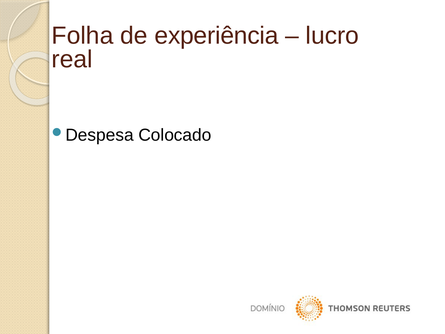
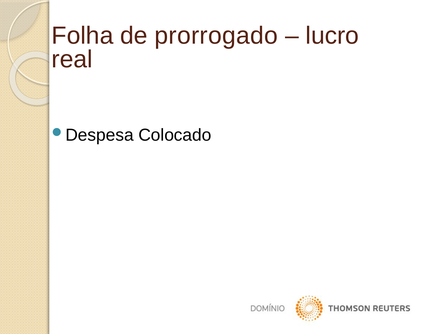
experiência: experiência -> prorrogado
